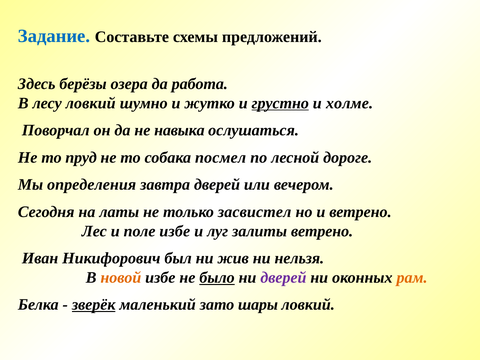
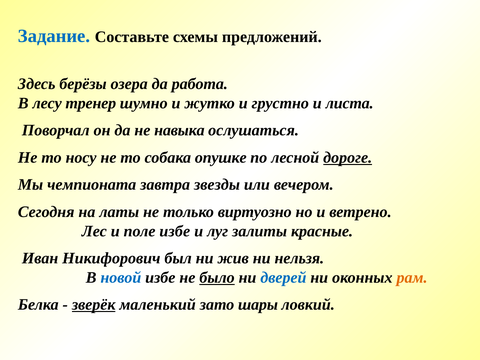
лесу ловкий: ловкий -> тренер
грустно underline: present -> none
холме: холме -> листа
пруд: пруд -> носу
посмел: посмел -> опушке
дороге underline: none -> present
определения: определения -> чемпионата
завтра дверей: дверей -> звезды
засвистел: засвистел -> виртуозно
залиты ветрено: ветрено -> красные
новой colour: orange -> blue
дверей at (283, 278) colour: purple -> blue
